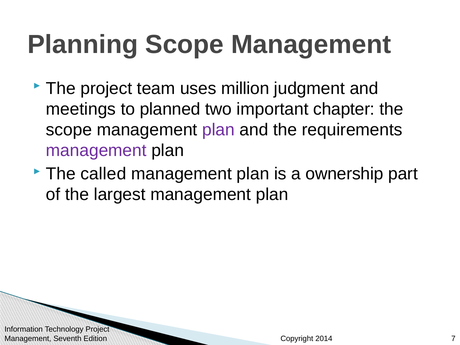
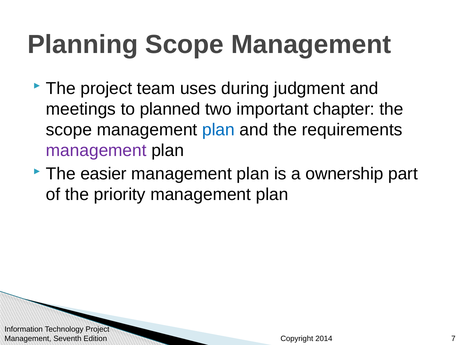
million: million -> during
plan at (218, 130) colour: purple -> blue
called: called -> easier
largest: largest -> priority
